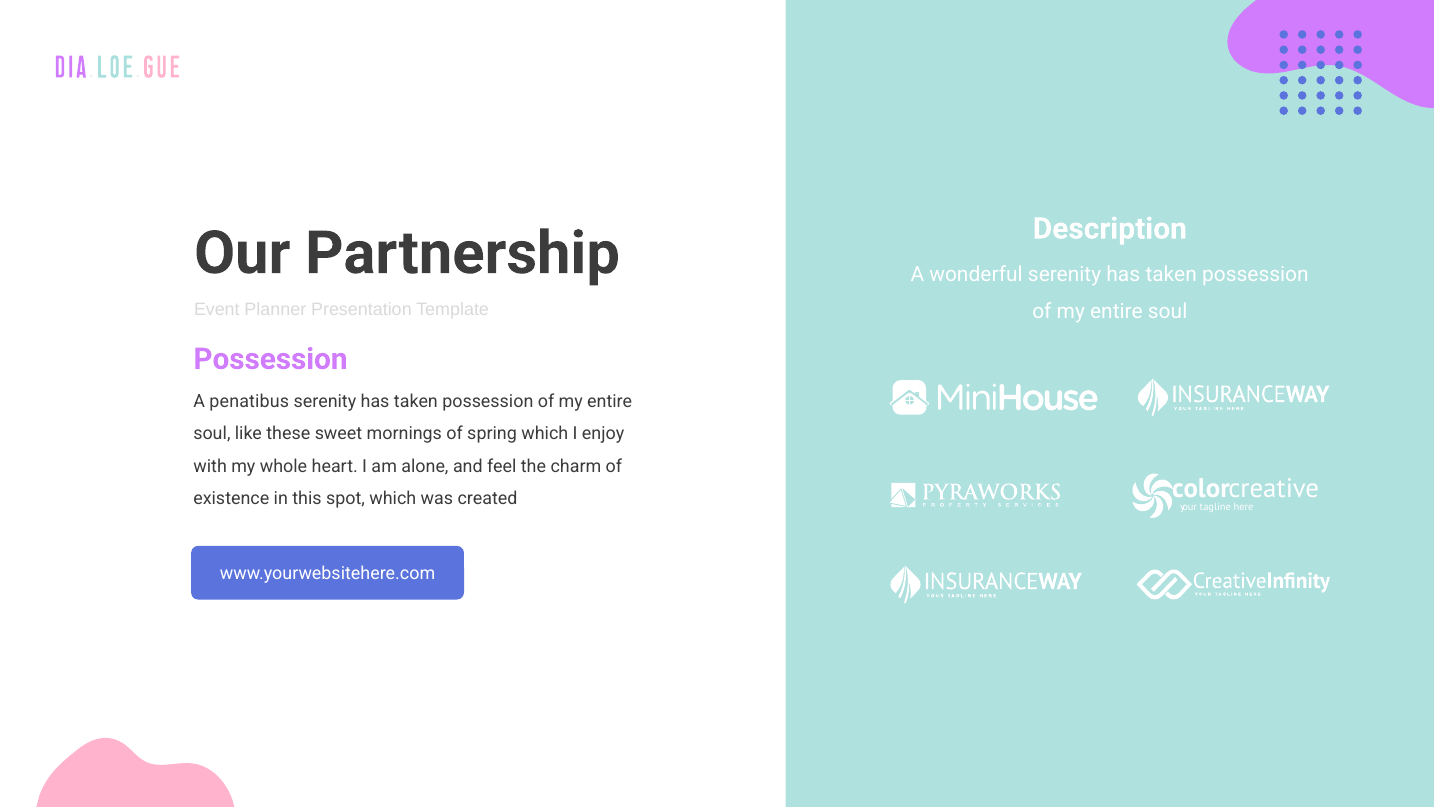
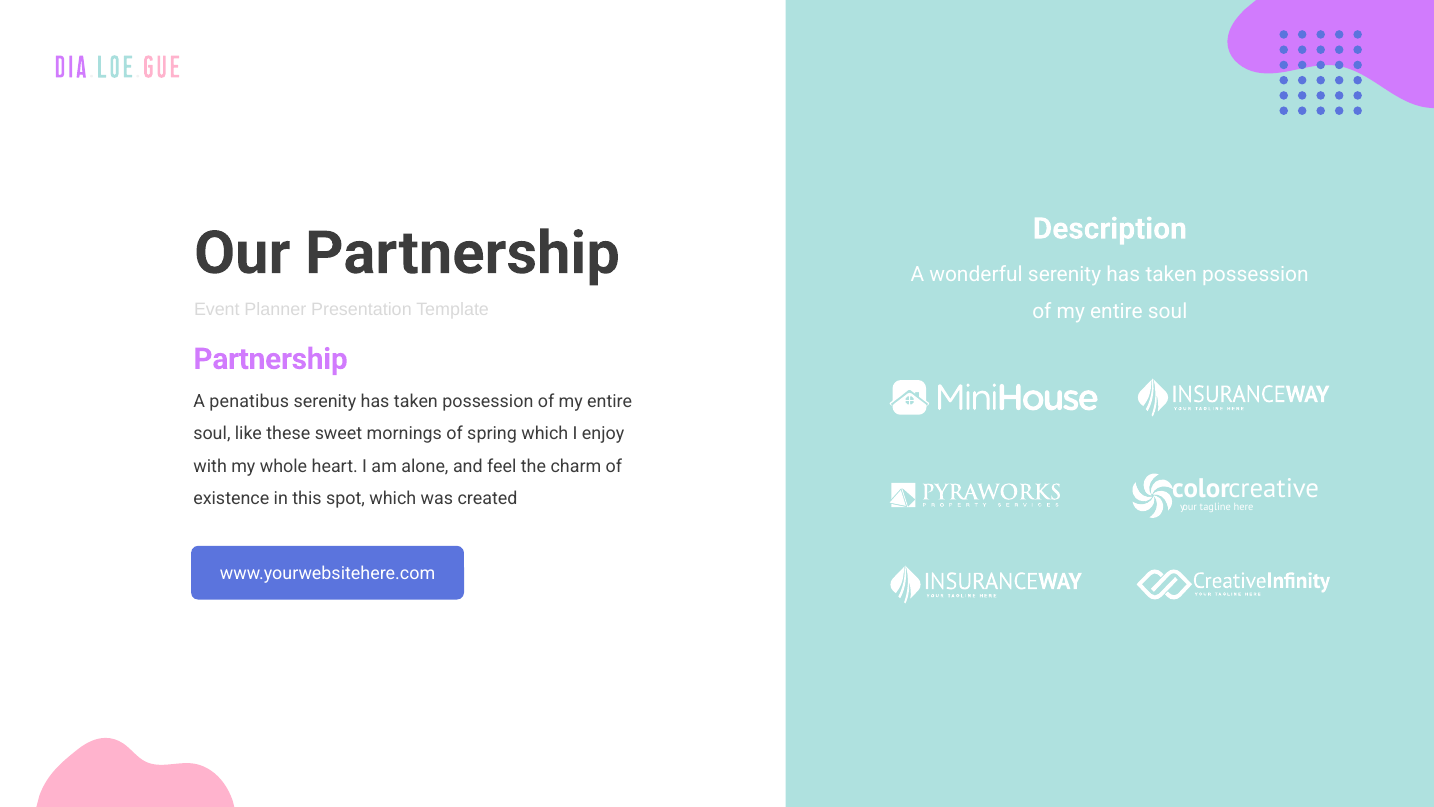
Possession at (270, 359): Possession -> Partnership
